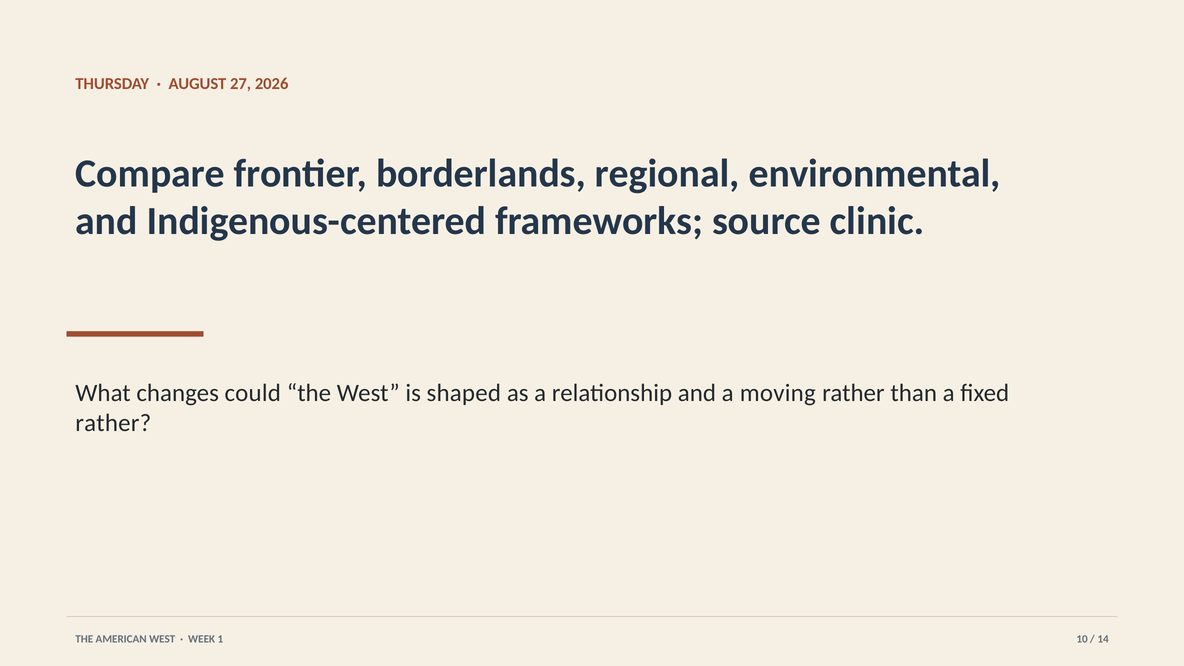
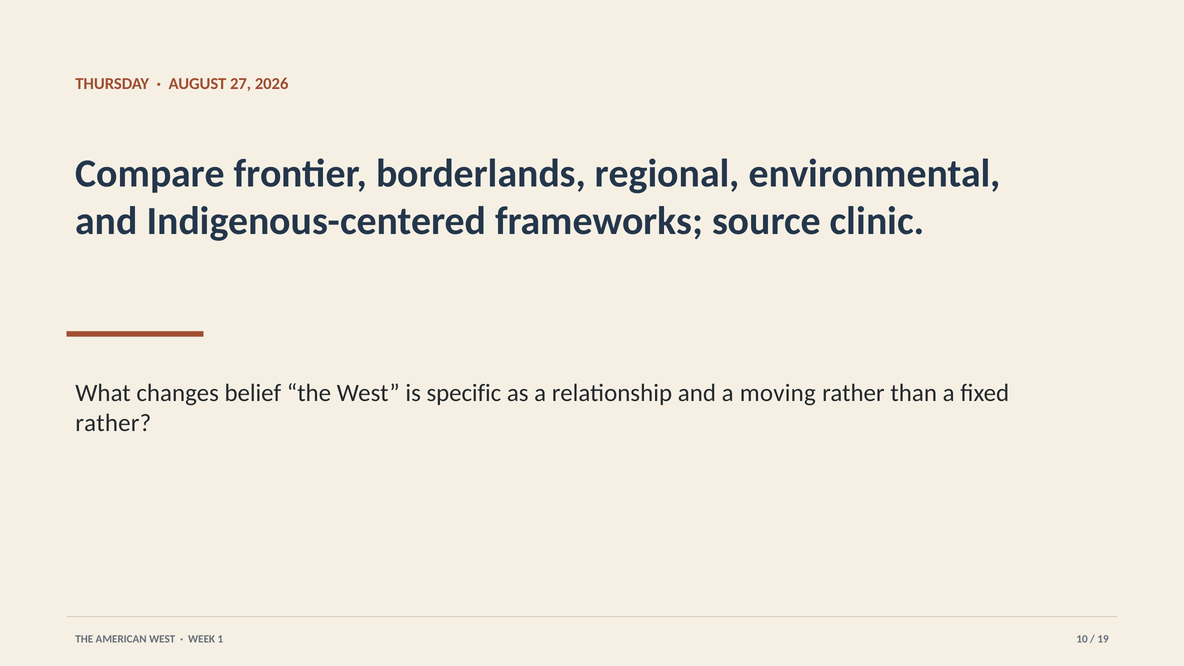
could: could -> belief
shaped: shaped -> specific
14: 14 -> 19
